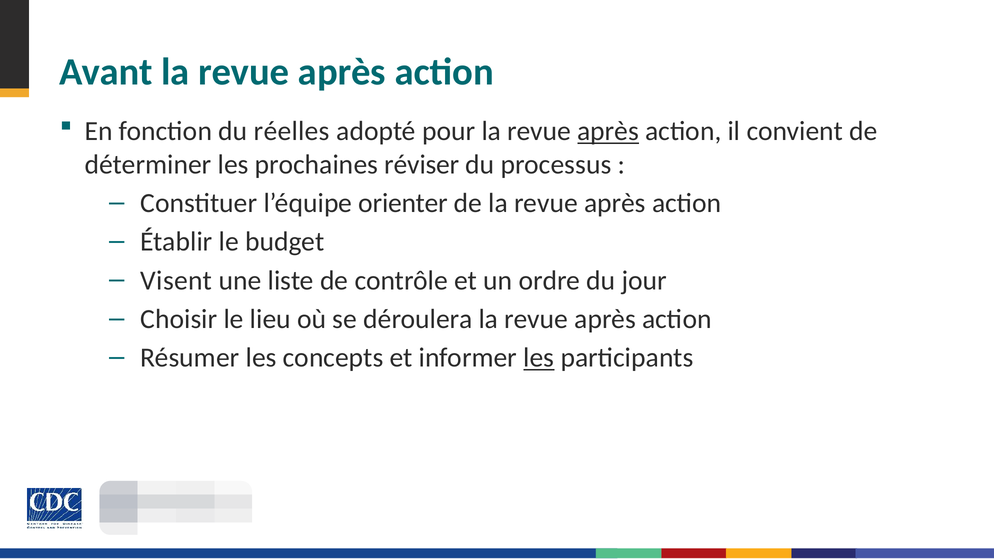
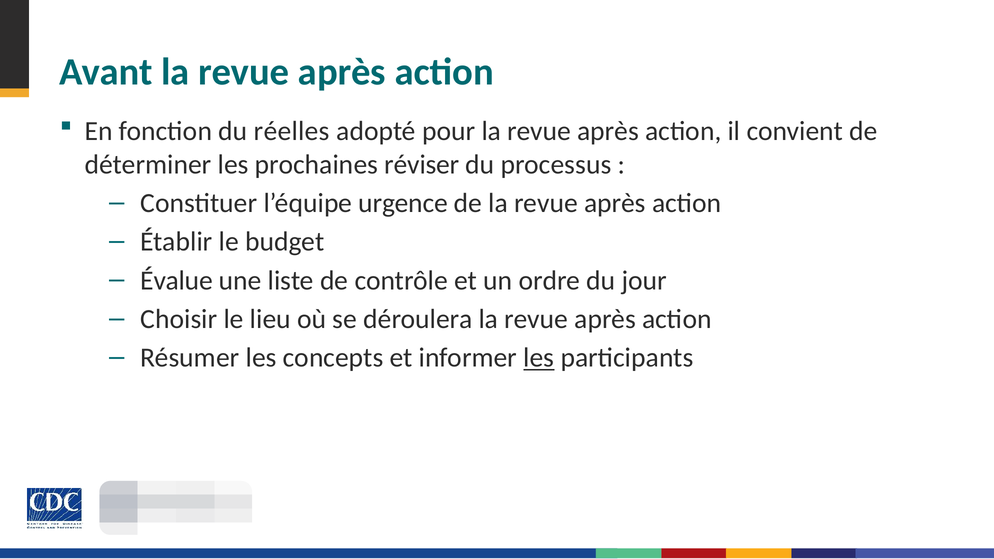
après at (608, 131) underline: present -> none
orienter: orienter -> urgence
Visent: Visent -> Évalue
